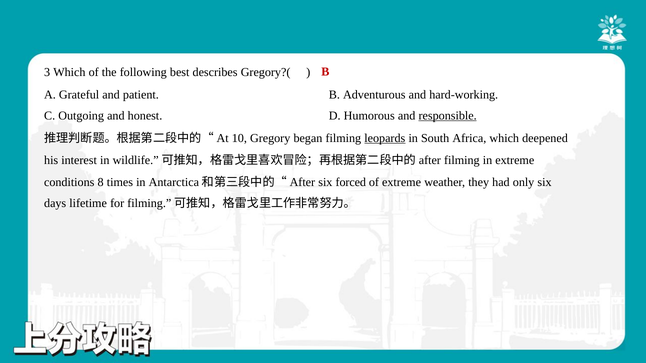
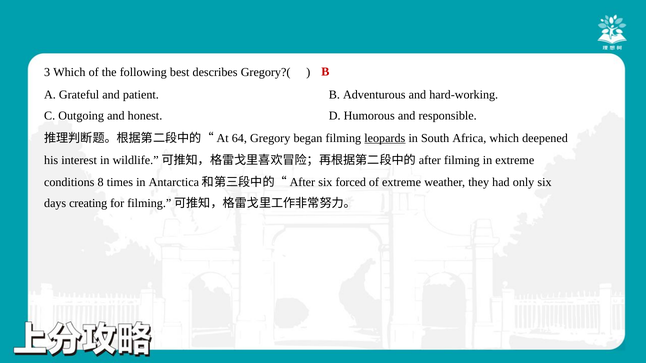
responsible underline: present -> none
10: 10 -> 64
lifetime: lifetime -> creating
